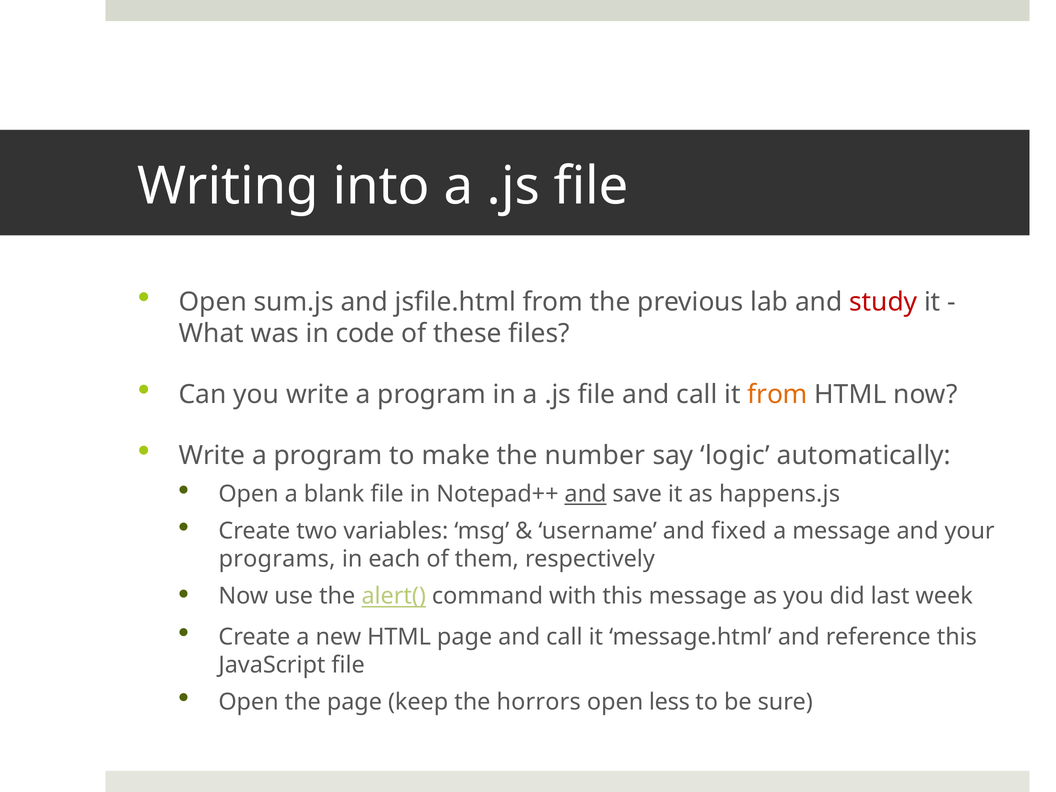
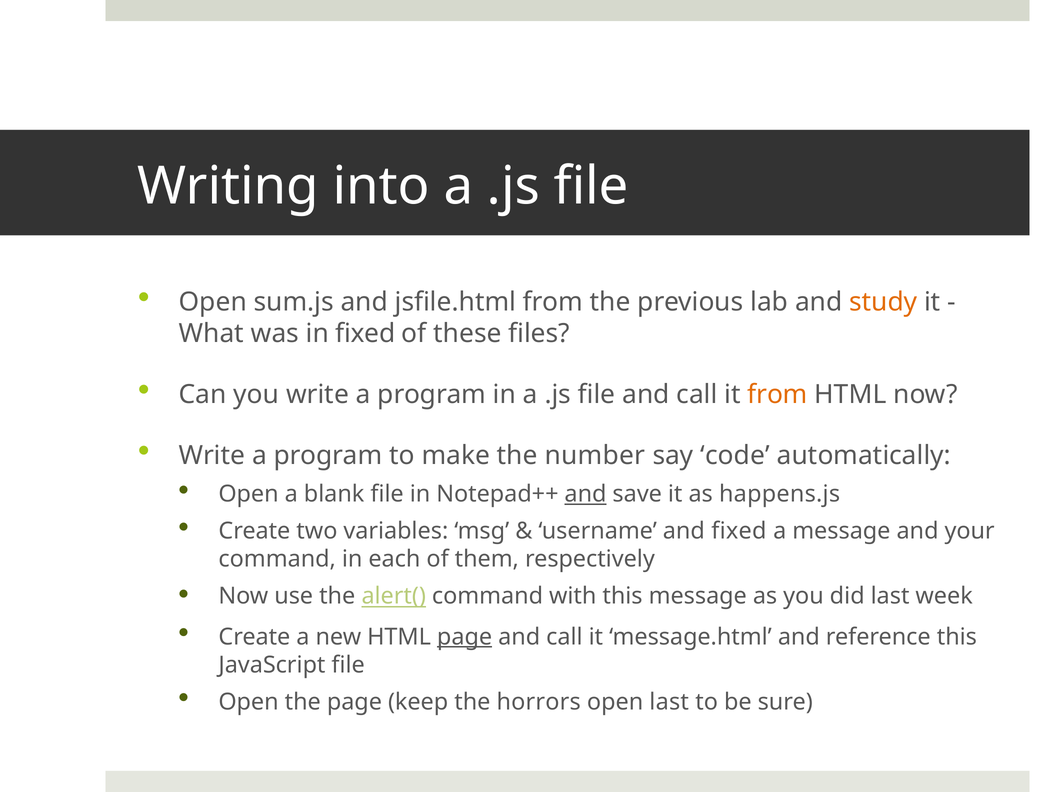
study colour: red -> orange
in code: code -> fixed
logic: logic -> code
programs at (277, 559): programs -> command
page at (465, 637) underline: none -> present
open less: less -> last
